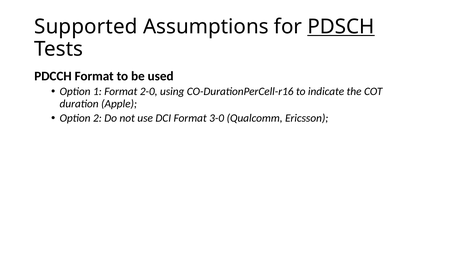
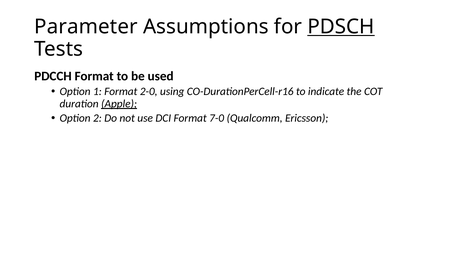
Supported: Supported -> Parameter
Apple underline: none -> present
3-0: 3-0 -> 7-0
